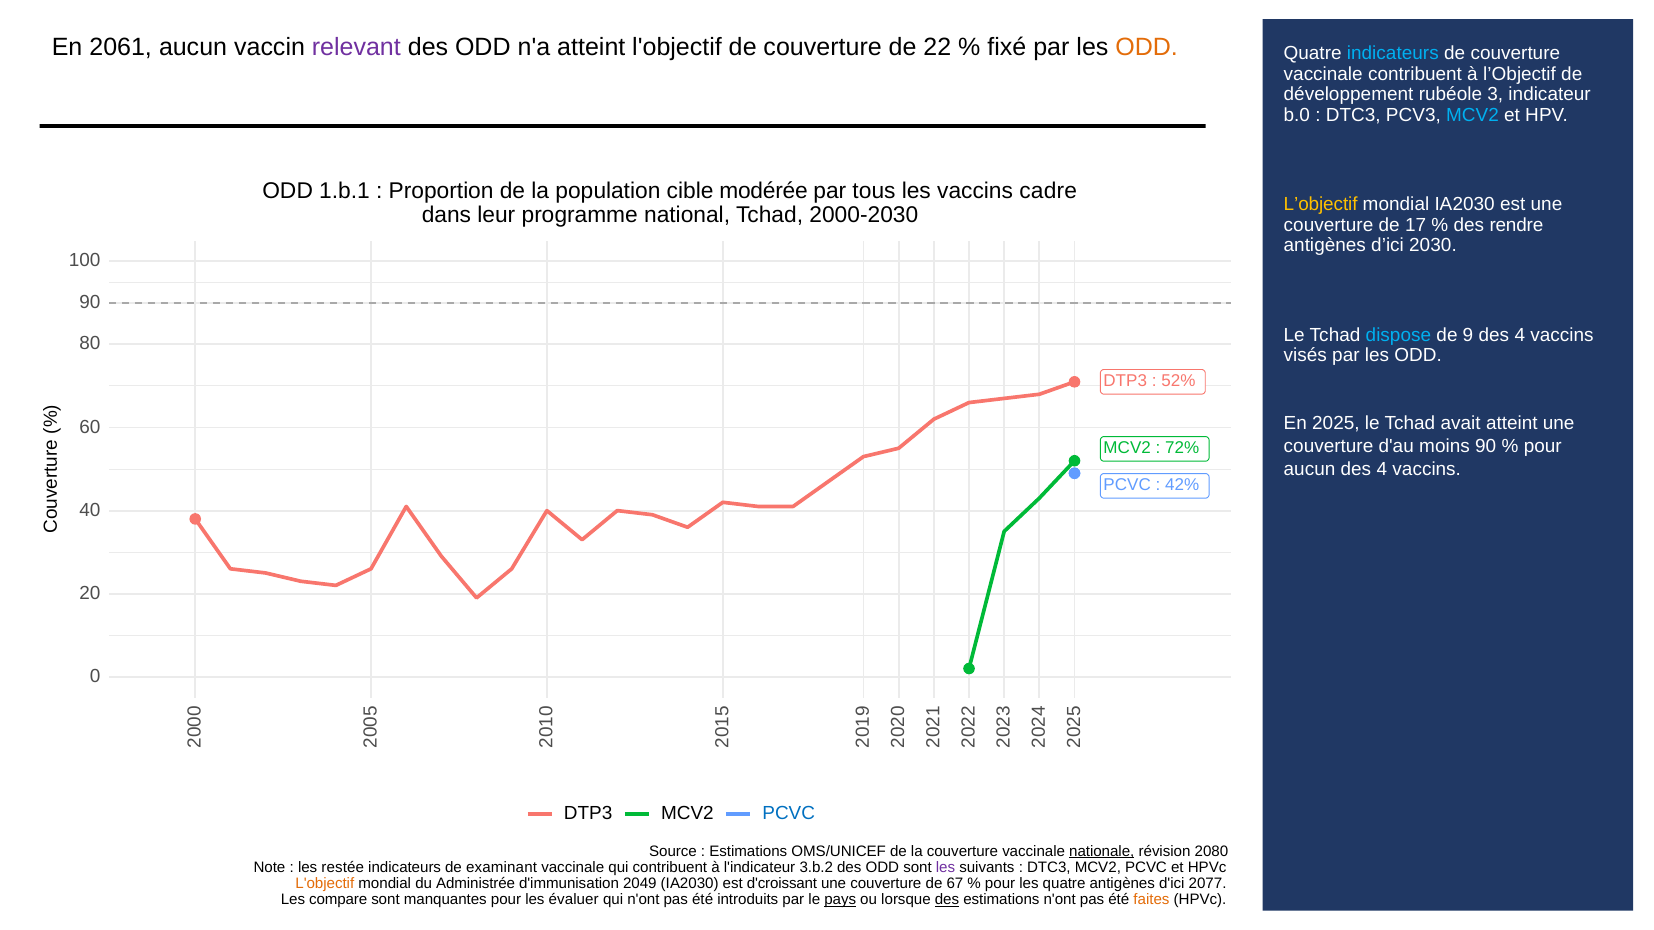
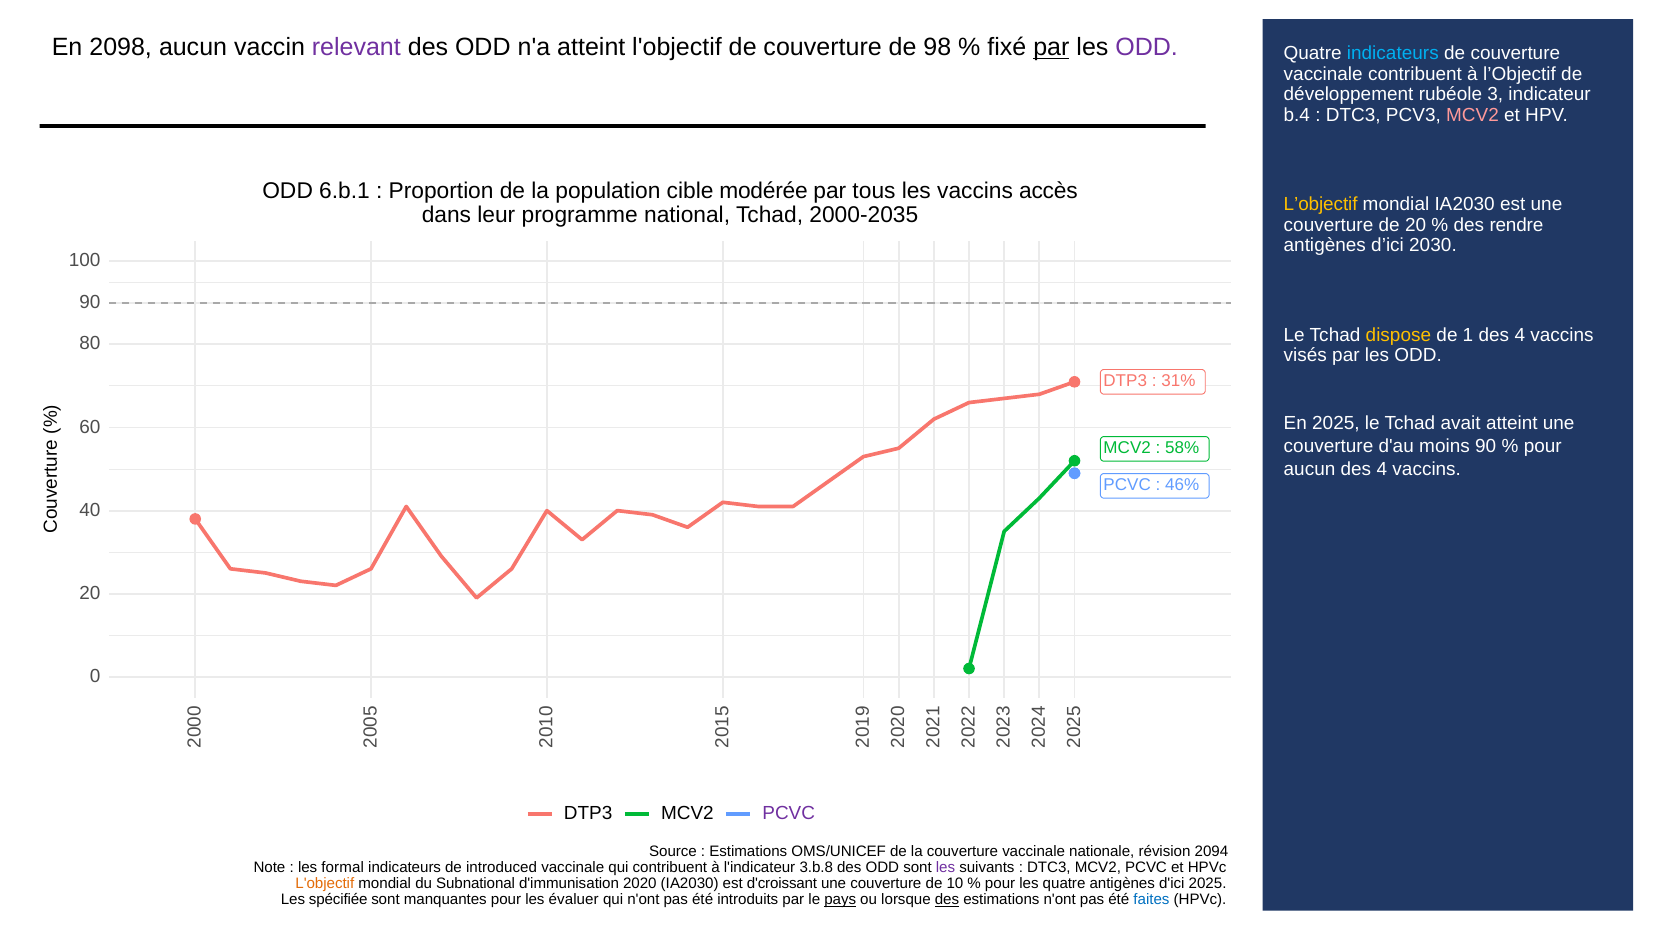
2061: 2061 -> 2098
22: 22 -> 98
par at (1051, 48) underline: none -> present
ODD at (1147, 48) colour: orange -> purple
b.0: b.0 -> b.4
MCV2 at (1472, 115) colour: light blue -> pink
1.b.1: 1.b.1 -> 6.b.1
cadre: cadre -> accès
2000-2030: 2000-2030 -> 2000-2035
de 17: 17 -> 20
dispose colour: light blue -> yellow
de 9: 9 -> 1
52%: 52% -> 31%
72%: 72% -> 58%
42%: 42% -> 46%
PCVC at (789, 813) colour: blue -> purple
nationale underline: present -> none
2080: 2080 -> 2094
restée: restée -> formal
examinant: examinant -> introduced
3.b.2: 3.b.2 -> 3.b.8
Administrée: Administrée -> Subnational
2049: 2049 -> 2020
67: 67 -> 10
d'ici 2077: 2077 -> 2025
compare: compare -> spécifiée
faites colour: orange -> blue
